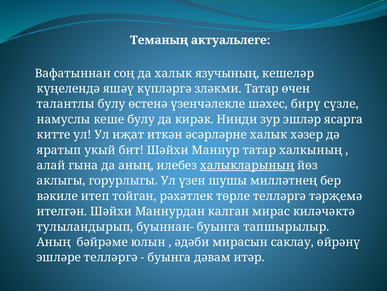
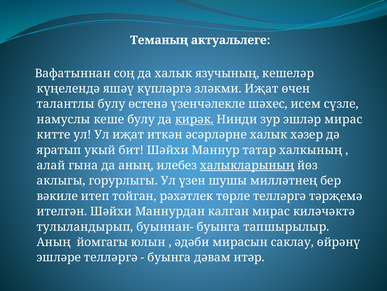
зләкми Татар: Татар -> Иҗат
бирү: бирү -> исем
кирәк underline: none -> present
эшләр ясарга: ясарга -> мирас
бәйрәме: бәйрәме -> йомгагы
